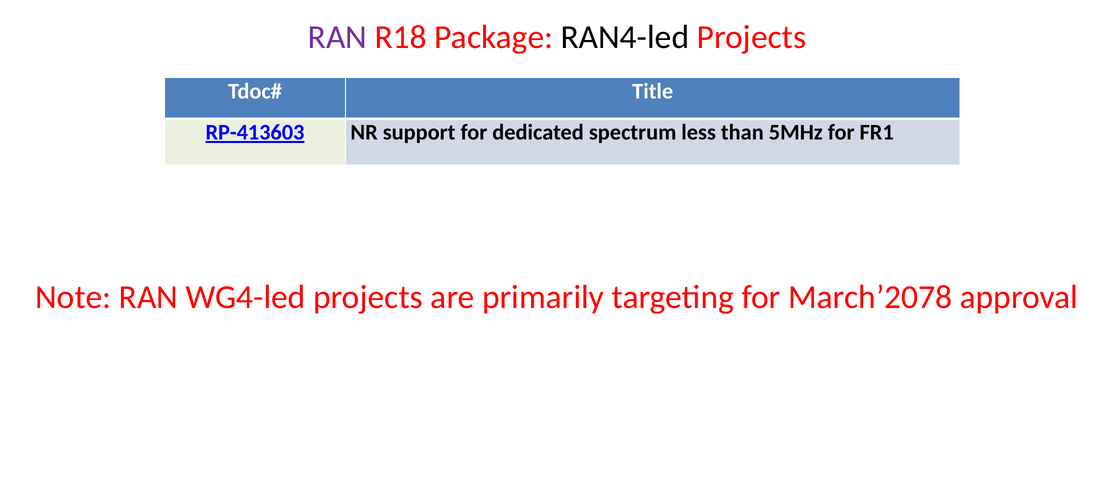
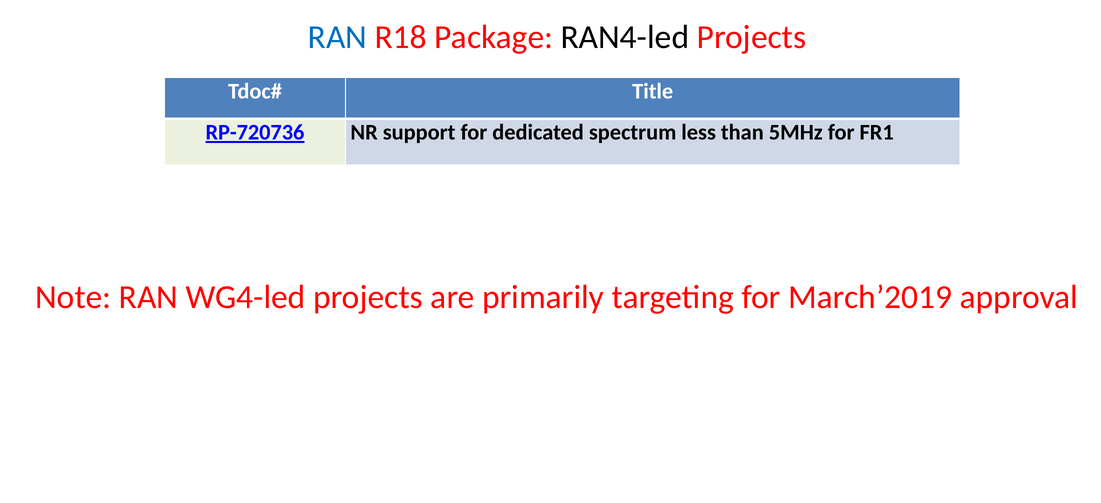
RAN at (337, 37) colour: purple -> blue
RP-413603: RP-413603 -> RP-720736
March’2078: March’2078 -> March’2019
